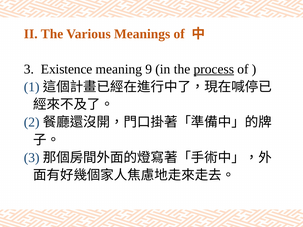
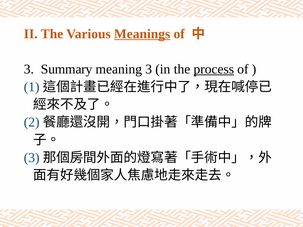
Meanings underline: none -> present
Existence: Existence -> Summary
meaning 9: 9 -> 3
